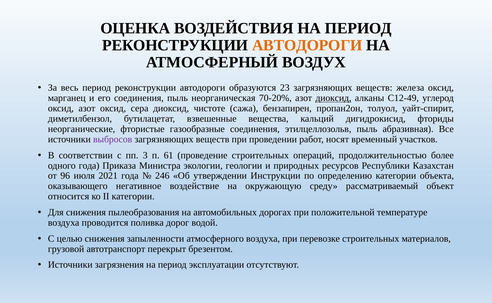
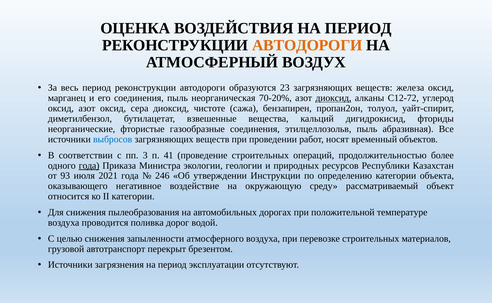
С12-49: С12-49 -> С12-72
выбросов colour: purple -> blue
участков: участков -> объектов
61: 61 -> 41
года at (89, 166) underline: none -> present
96: 96 -> 93
